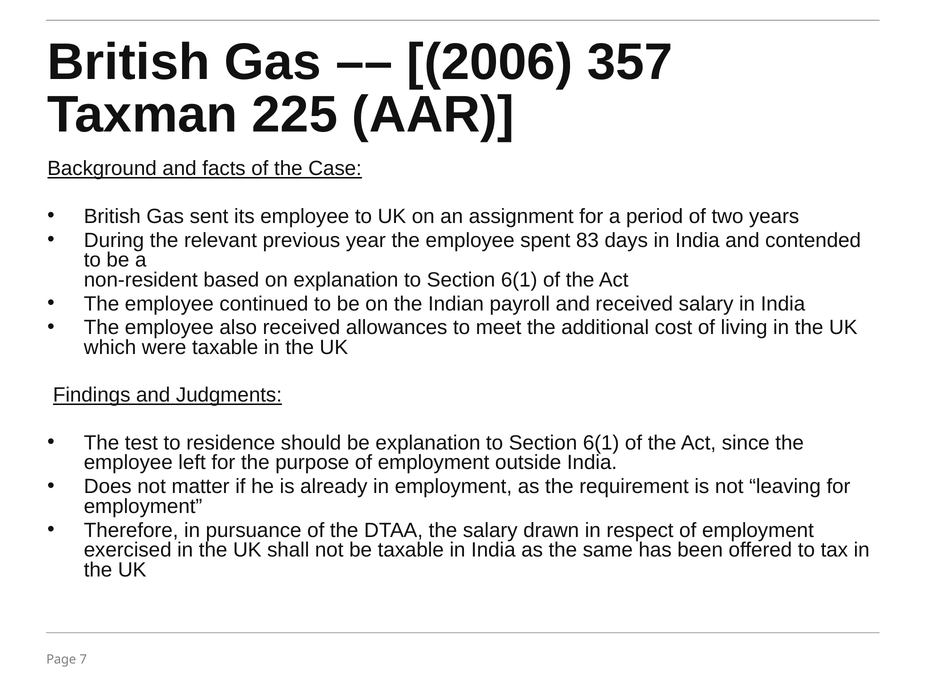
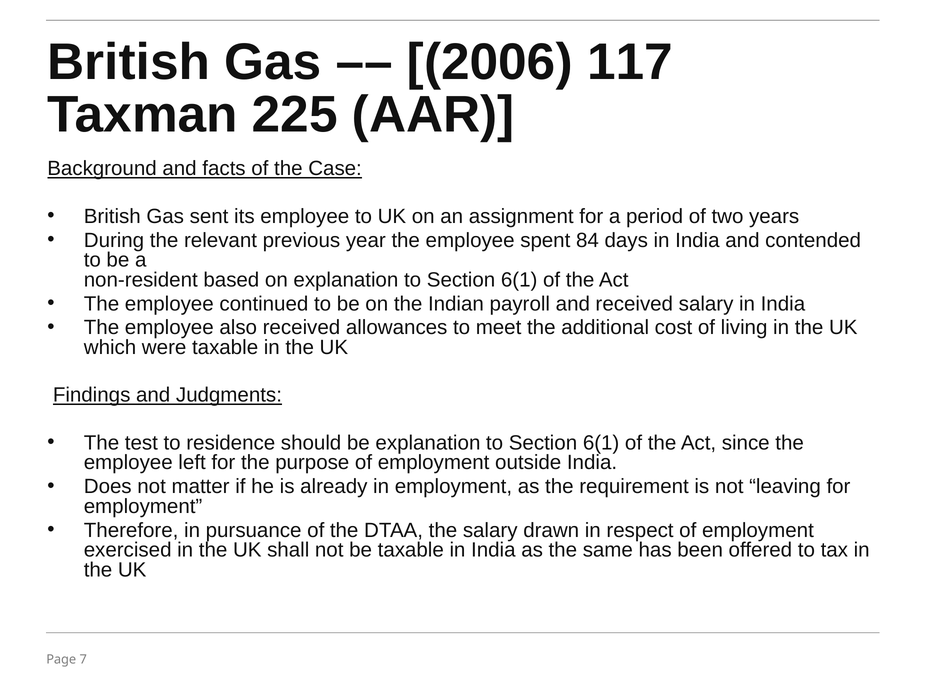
357: 357 -> 117
83: 83 -> 84
